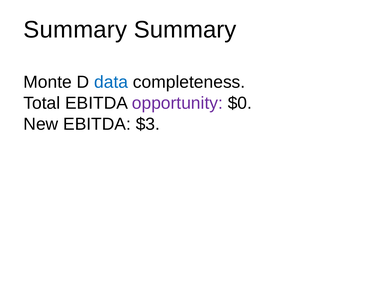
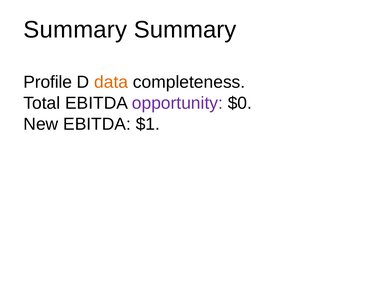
Monte: Monte -> Profile
data colour: blue -> orange
$3: $3 -> $1
